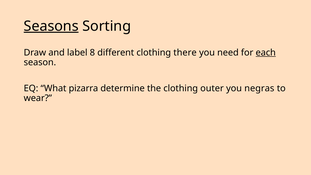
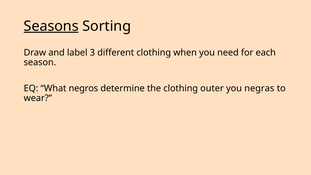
8: 8 -> 3
there: there -> when
each underline: present -> none
pizarra: pizarra -> negros
